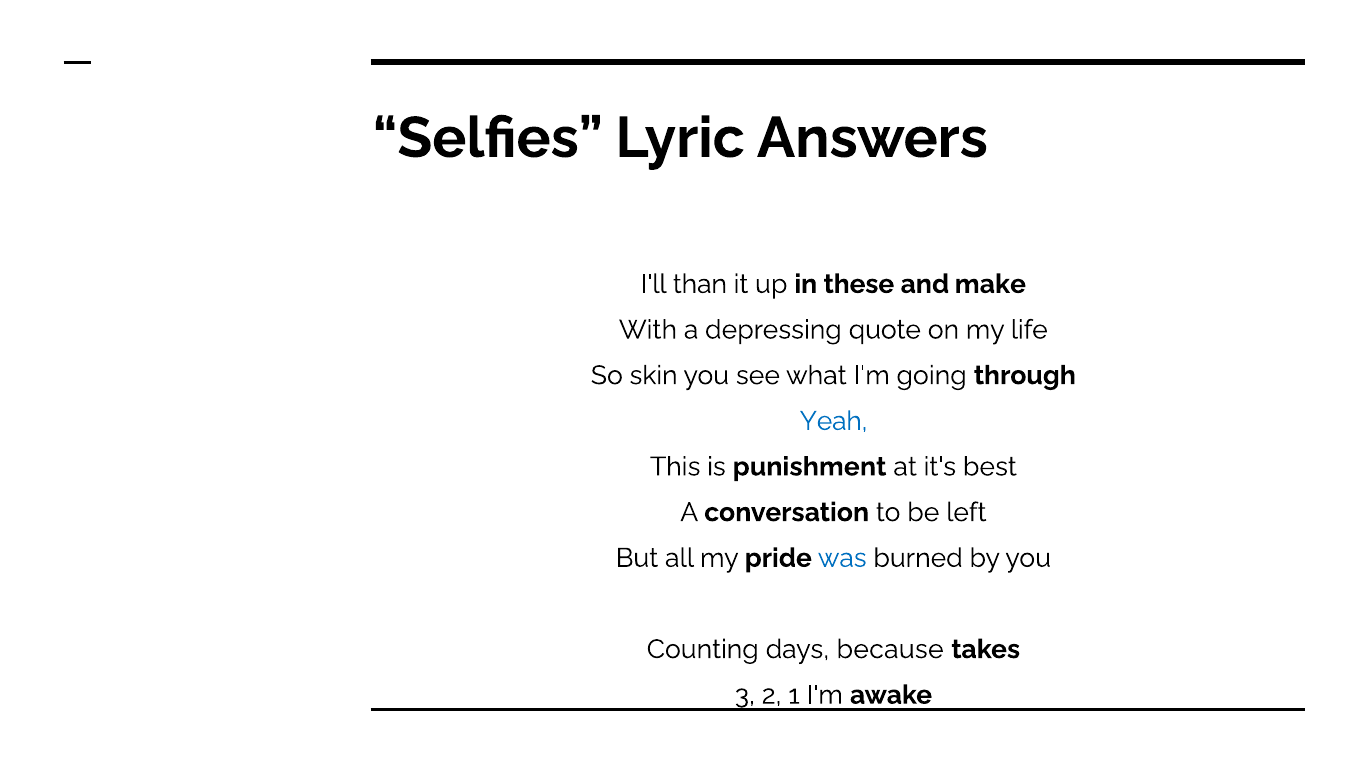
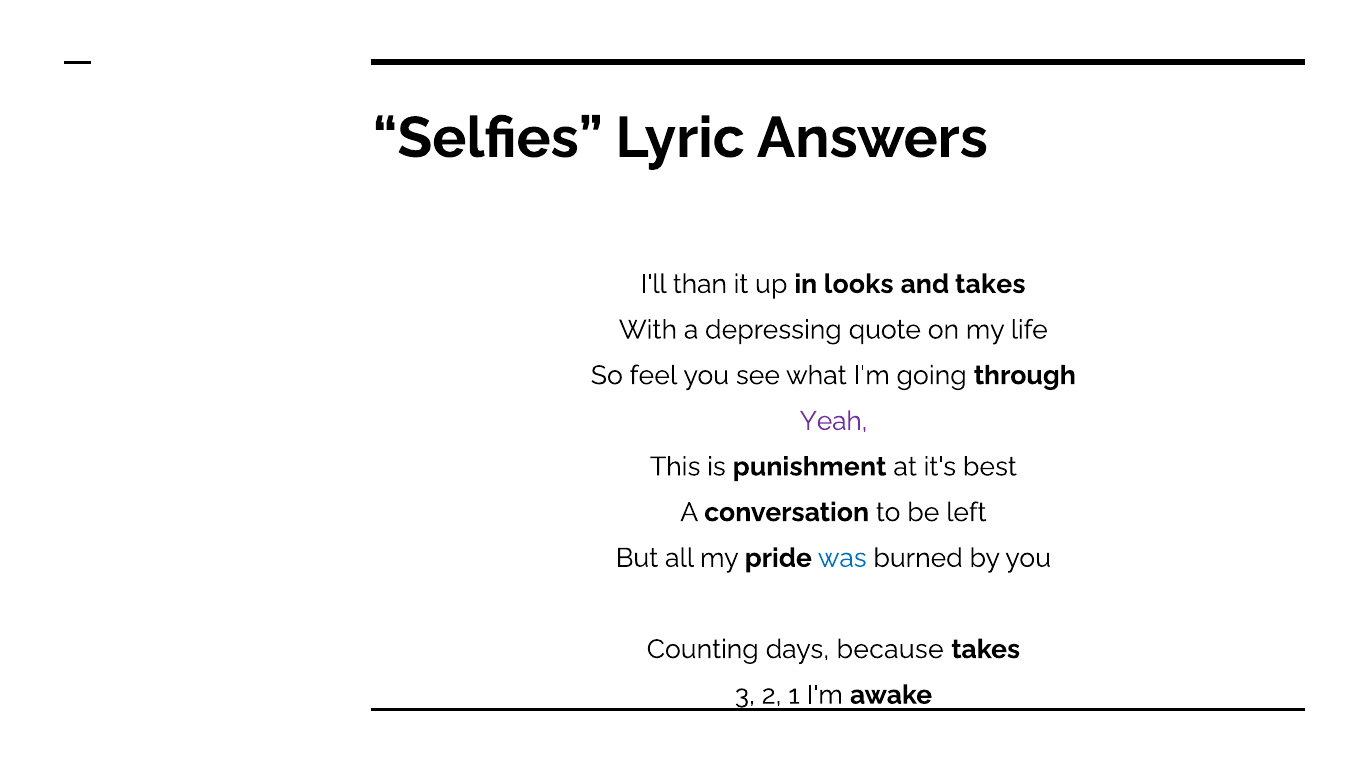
these: these -> looks
and make: make -> takes
skin: skin -> feel
Yeah colour: blue -> purple
